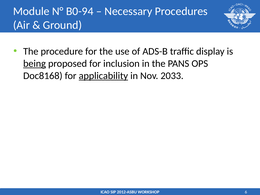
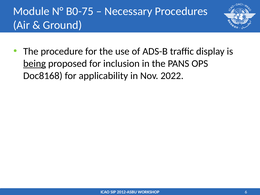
B0-94: B0-94 -> B0-75
applicability underline: present -> none
2033: 2033 -> 2022
